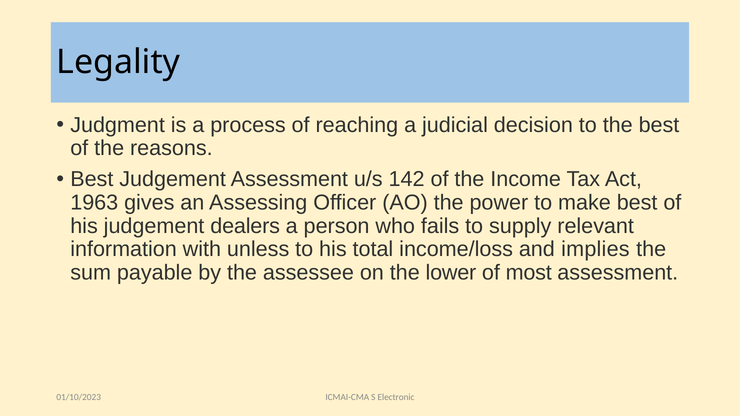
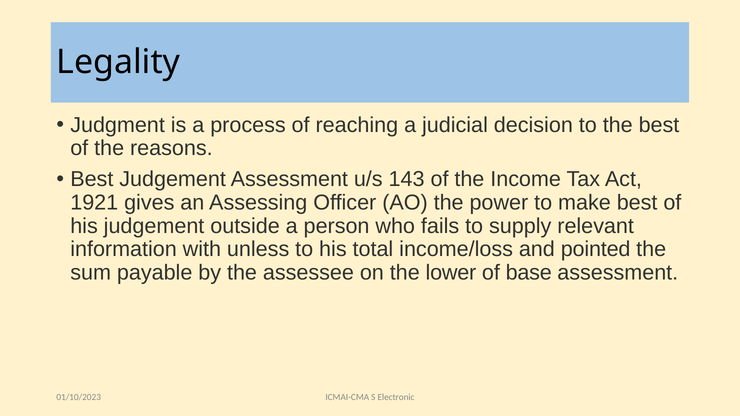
142: 142 -> 143
1963: 1963 -> 1921
dealers: dealers -> outside
implies: implies -> pointed
most: most -> base
